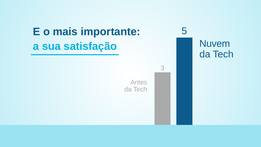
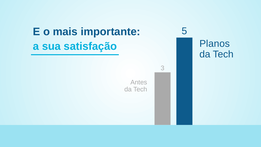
Nuvem: Nuvem -> Planos
